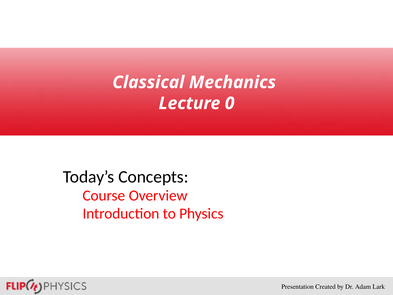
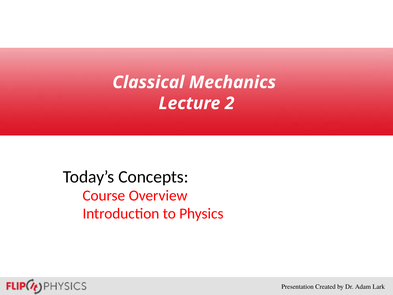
0: 0 -> 2
